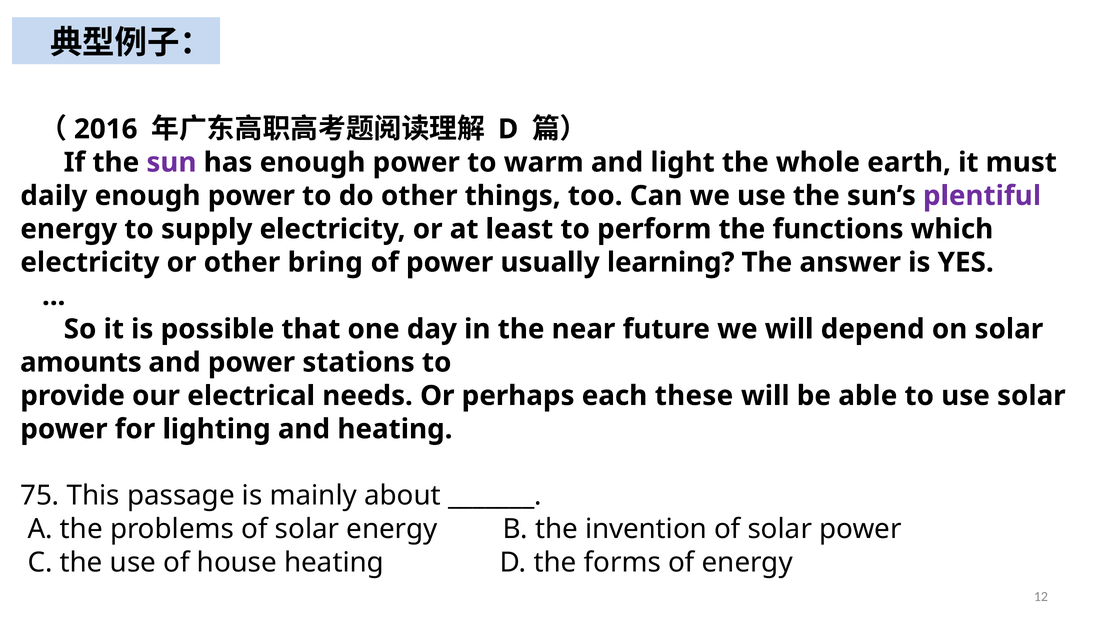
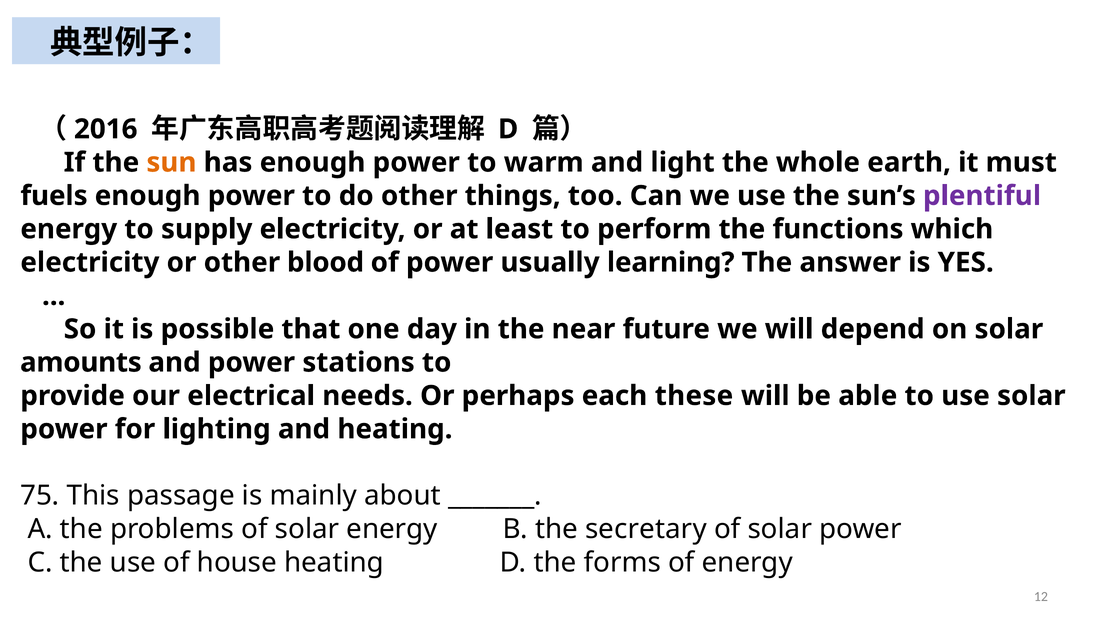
sun colour: purple -> orange
daily: daily -> fuels
bring: bring -> blood
invention: invention -> secretary
